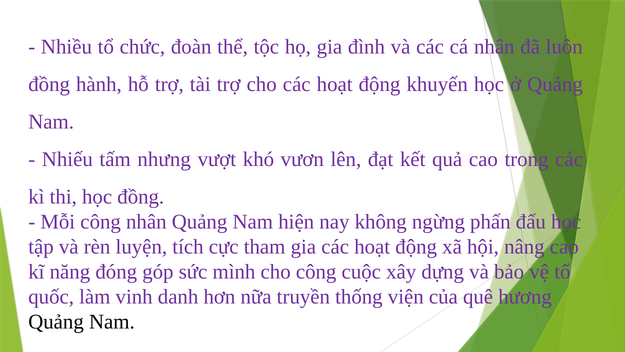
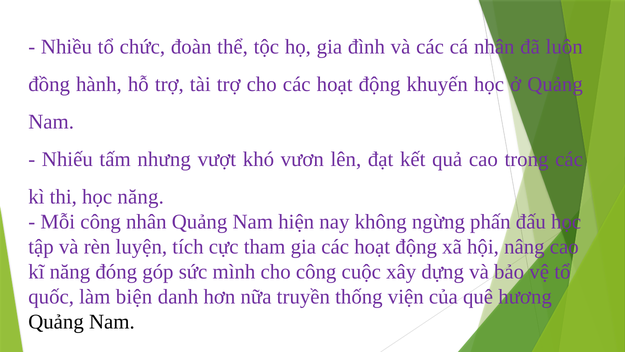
học đồng: đồng -> năng
vinh: vinh -> biện
